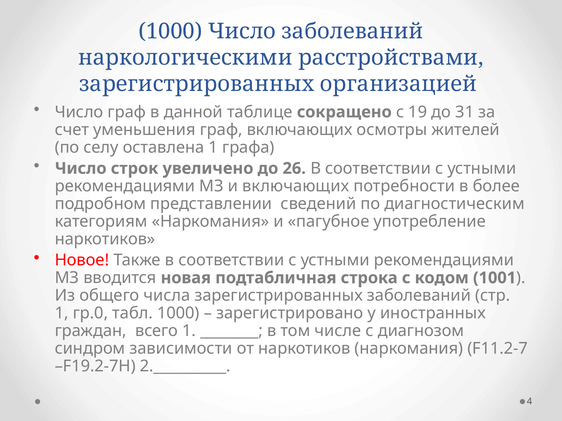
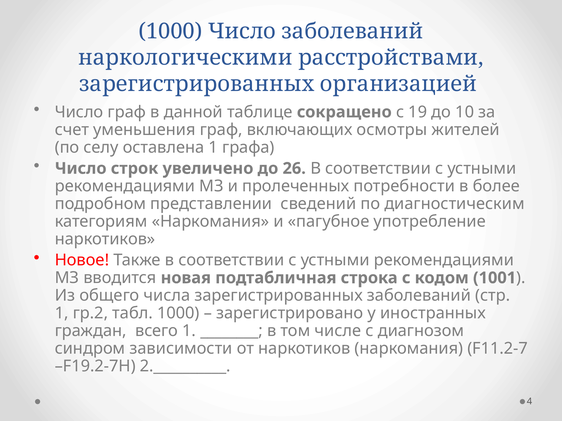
31: 31 -> 10
и включающих: включающих -> пролеченных
гр.0: гр.0 -> гр.2
